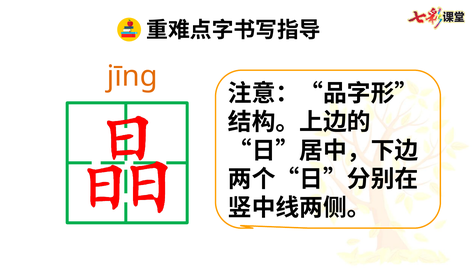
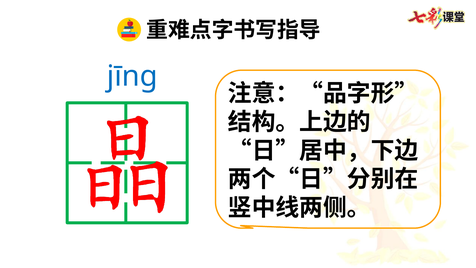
jīng colour: orange -> blue
